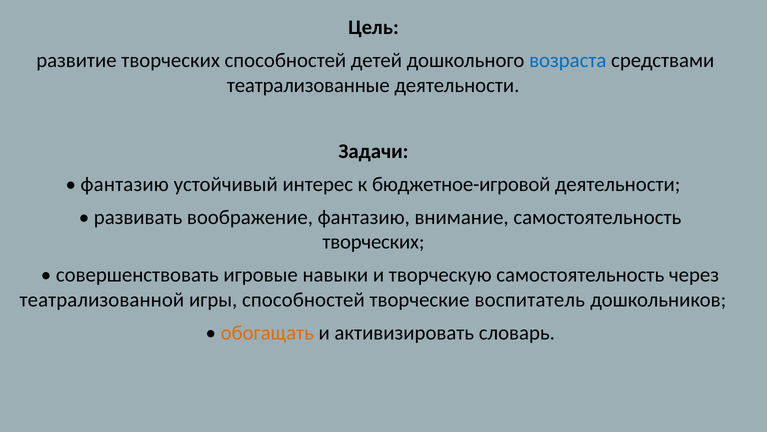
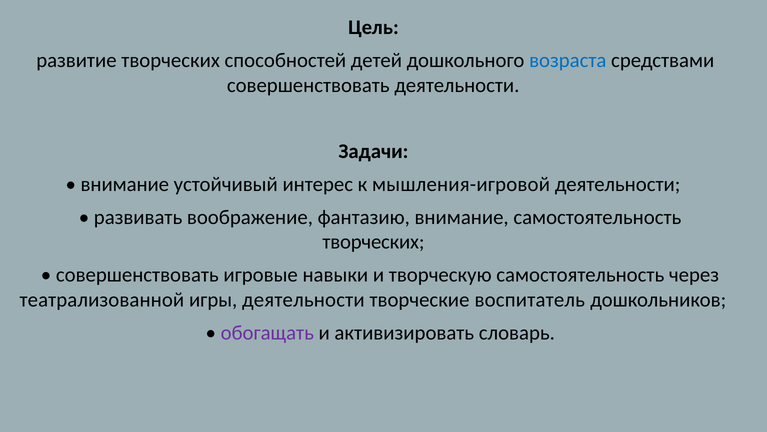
театрализованные at (308, 85): театрализованные -> совершенствовать
фантазию at (125, 184): фантазию -> внимание
бюджетное-игровой: бюджетное-игровой -> мышления-игровой
игры способностей: способностей -> деятельности
обогащать colour: orange -> purple
